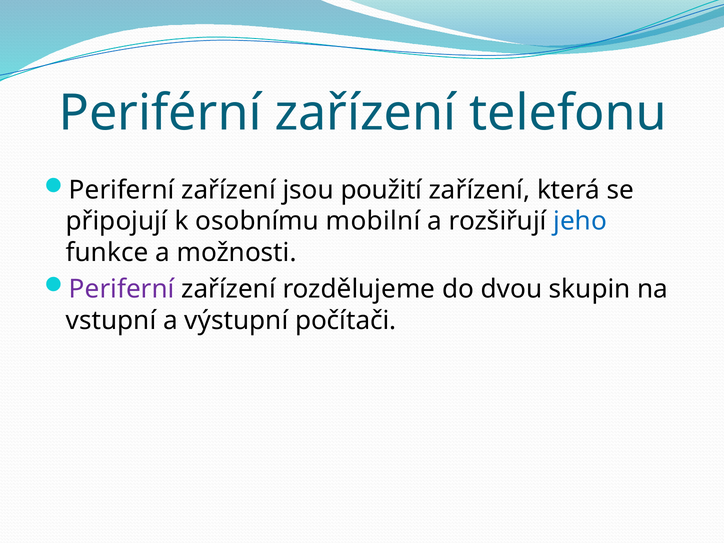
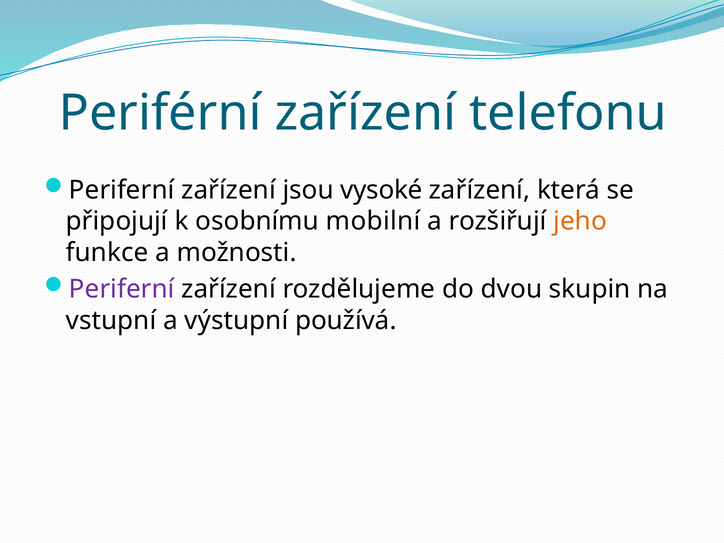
použití: použití -> vysoké
jeho colour: blue -> orange
počítači: počítači -> používá
